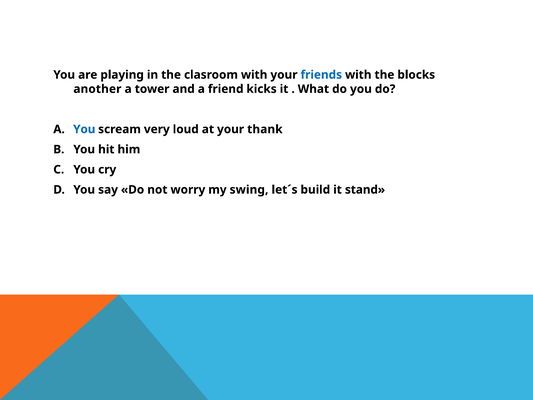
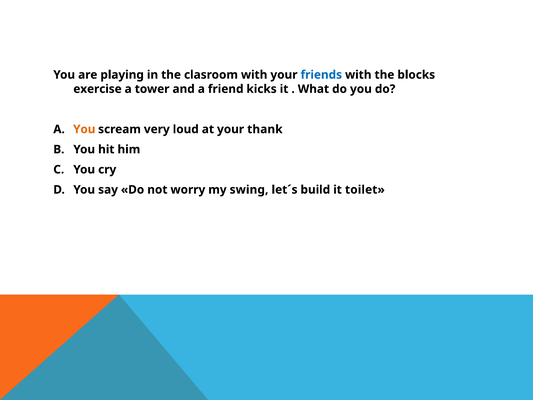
another: another -> exercise
You at (84, 129) colour: blue -> orange
stand: stand -> toilet
